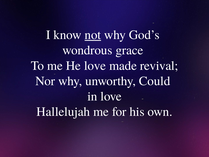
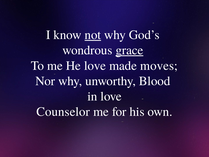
grace underline: none -> present
revival: revival -> moves
Could: Could -> Blood
Hallelujah: Hallelujah -> Counselor
